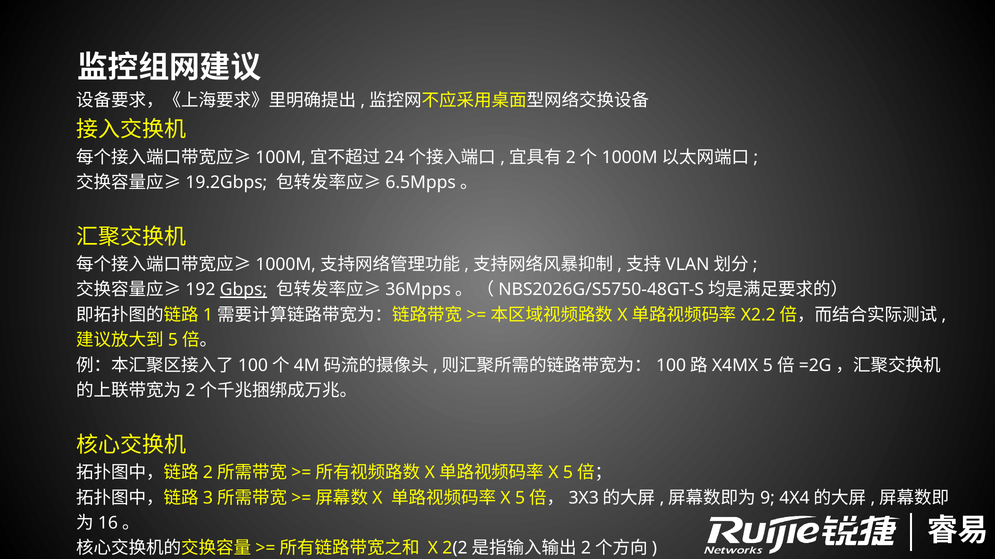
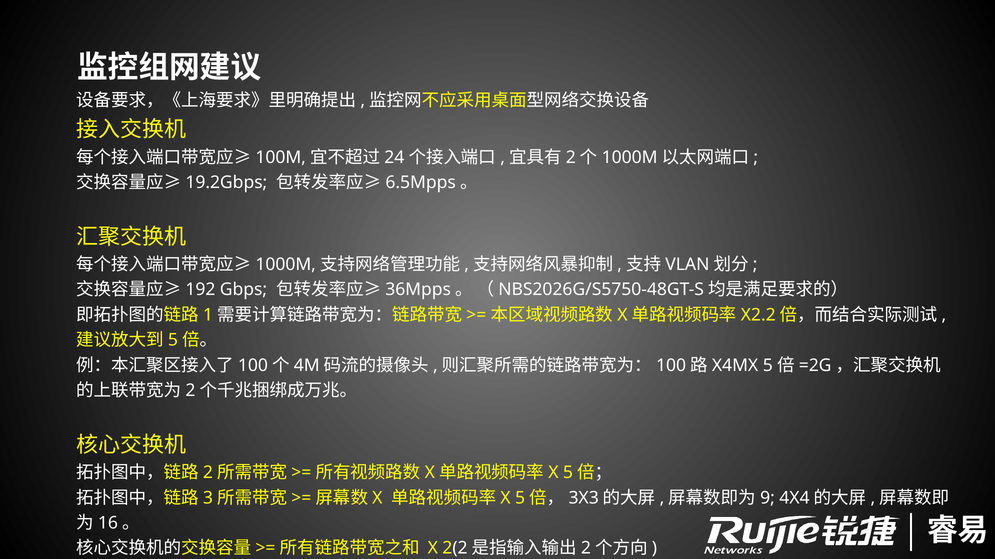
Gbps underline: present -> none
